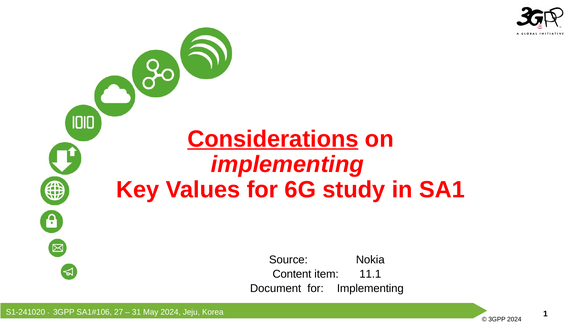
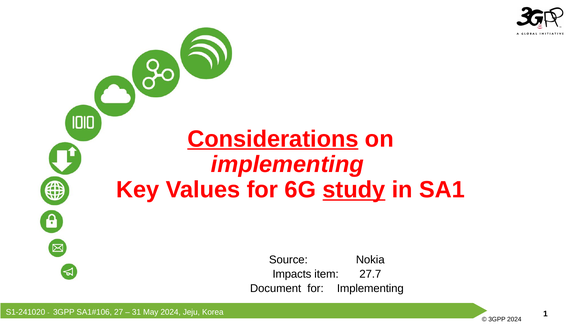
study underline: none -> present
Content: Content -> Impacts
11.1: 11.1 -> 27.7
